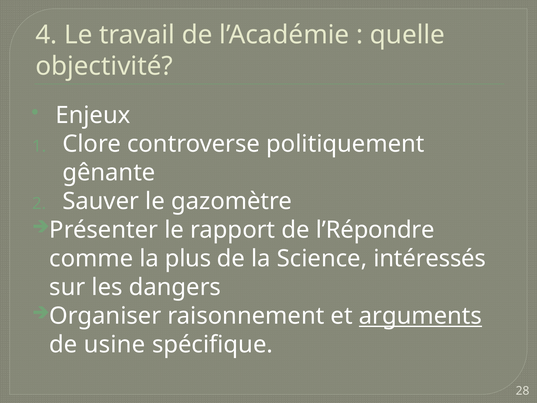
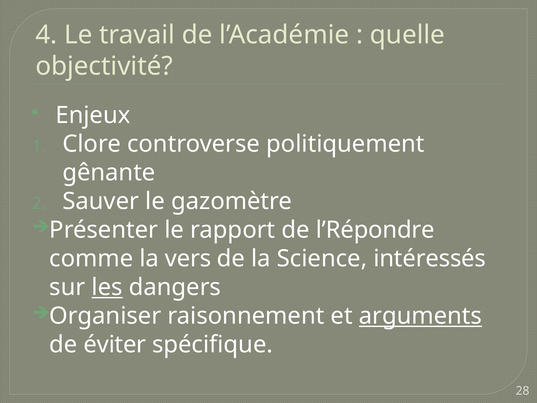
plus: plus -> vers
les underline: none -> present
usine: usine -> éviter
